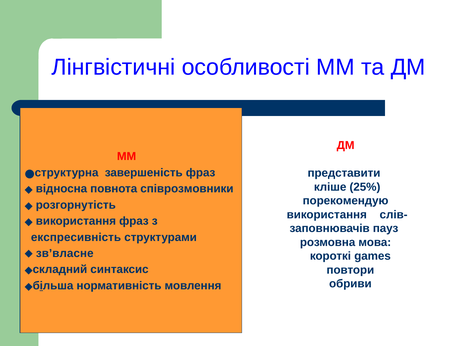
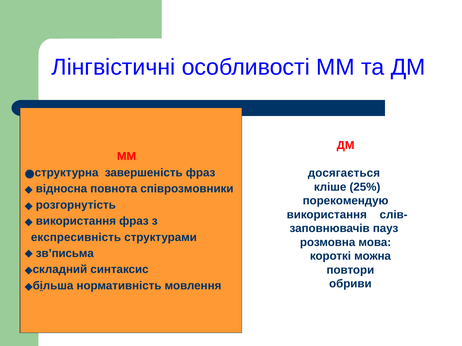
представити: представити -> досягається
зв’власне: зв’власне -> зв’письма
games: games -> можна
